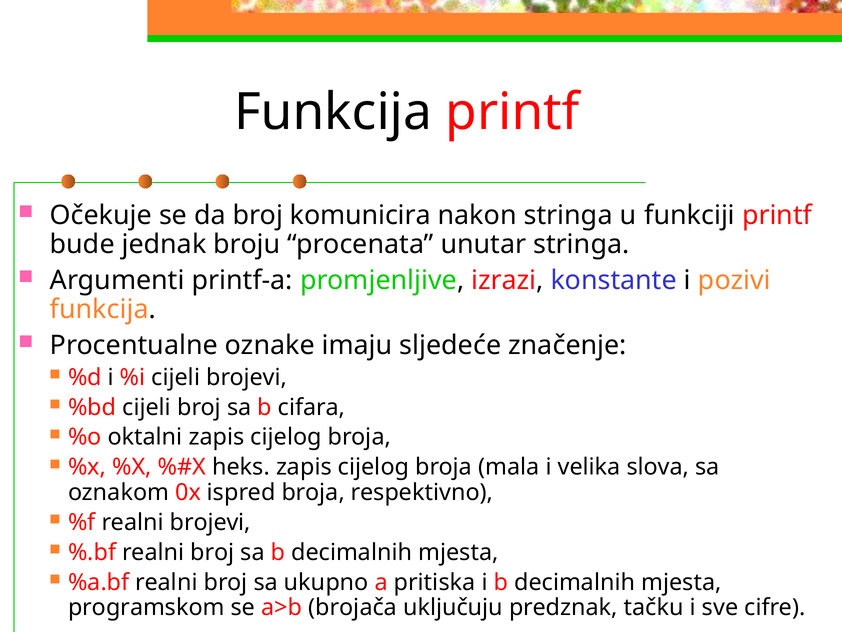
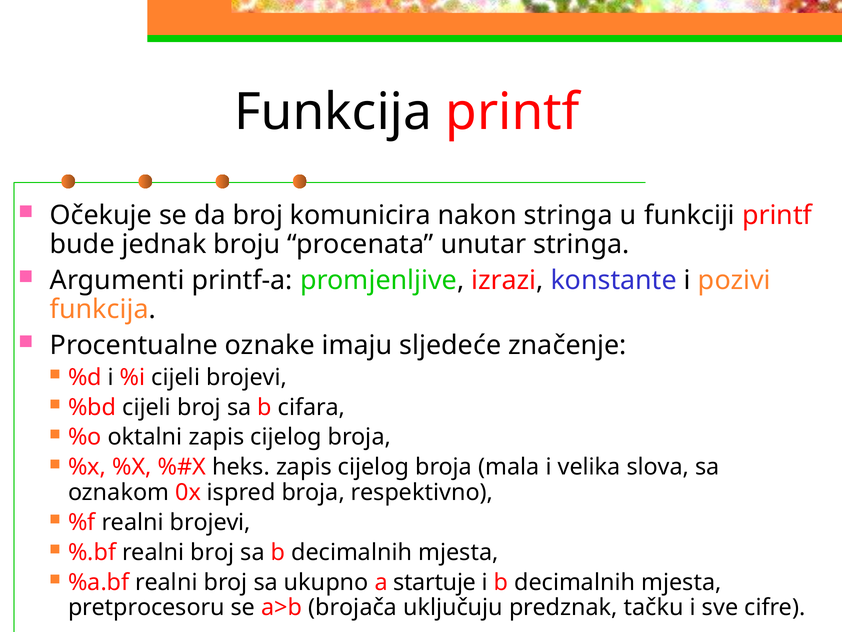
pritiska: pritiska -> startuje
programskom: programskom -> pretprocesoru
